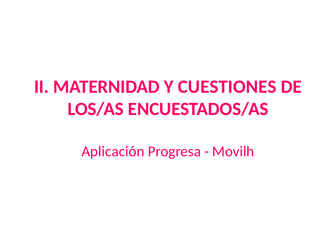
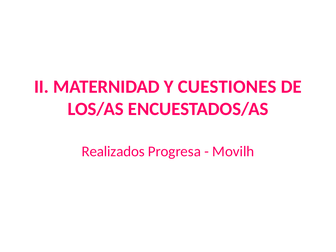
Aplicación: Aplicación -> Realizados
